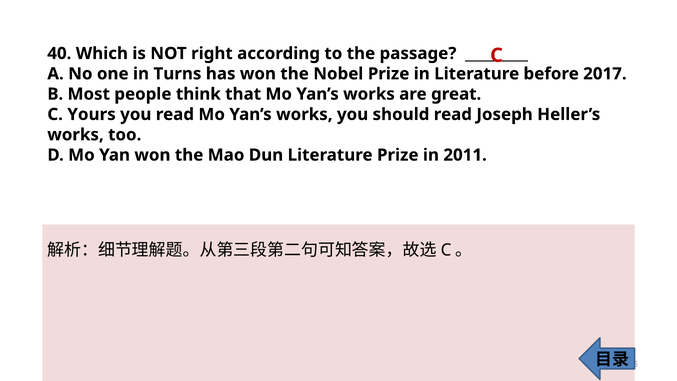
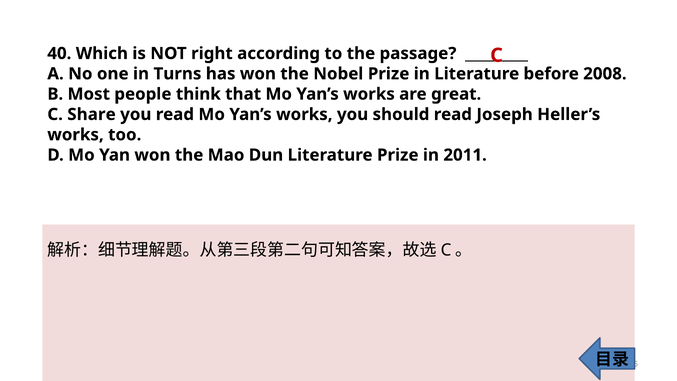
2017: 2017 -> 2008
Yours: Yours -> Share
